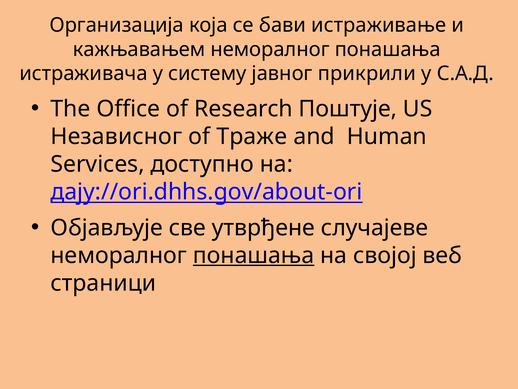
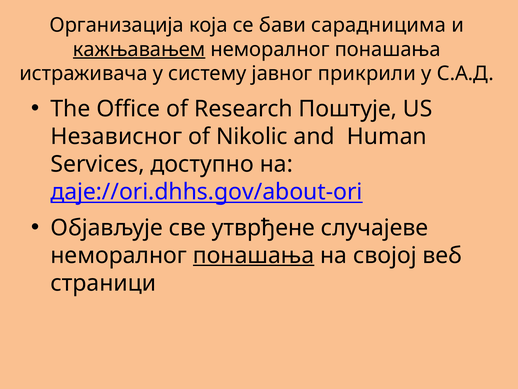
истраживање: истраживање -> сарадницима
кажњавањем underline: none -> present
Траже: Траже -> Nikolic
дају://ori.dhhs.gov/about-ori: дају://ori.dhhs.gov/about-ori -> даје://ori.dhhs.gov/about-ori
